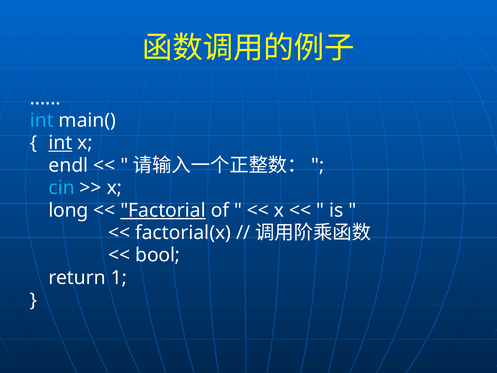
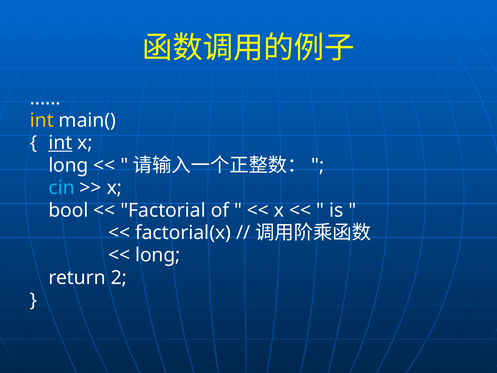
int at (42, 120) colour: light blue -> yellow
endl at (68, 165): endl -> long
long: long -> bool
Factorial underline: present -> none
bool at (158, 255): bool -> long
1: 1 -> 2
